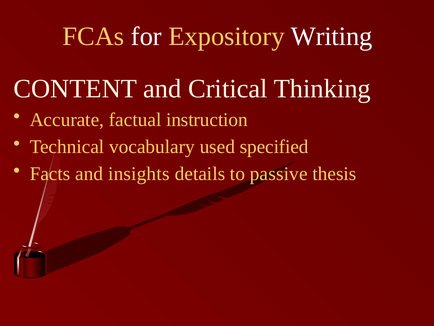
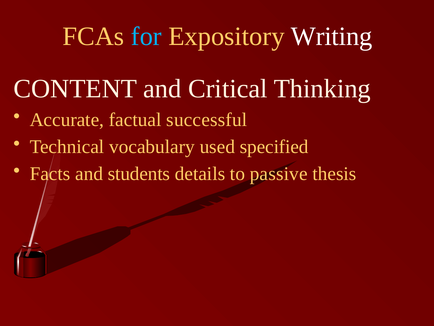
for colour: white -> light blue
instruction: instruction -> successful
insights: insights -> students
